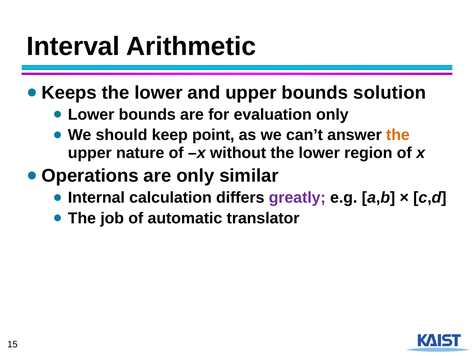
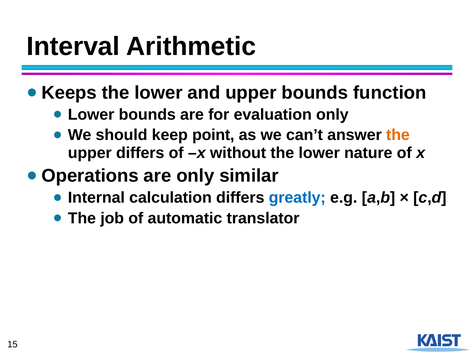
solution: solution -> function
upper nature: nature -> differs
region: region -> nature
greatly colour: purple -> blue
